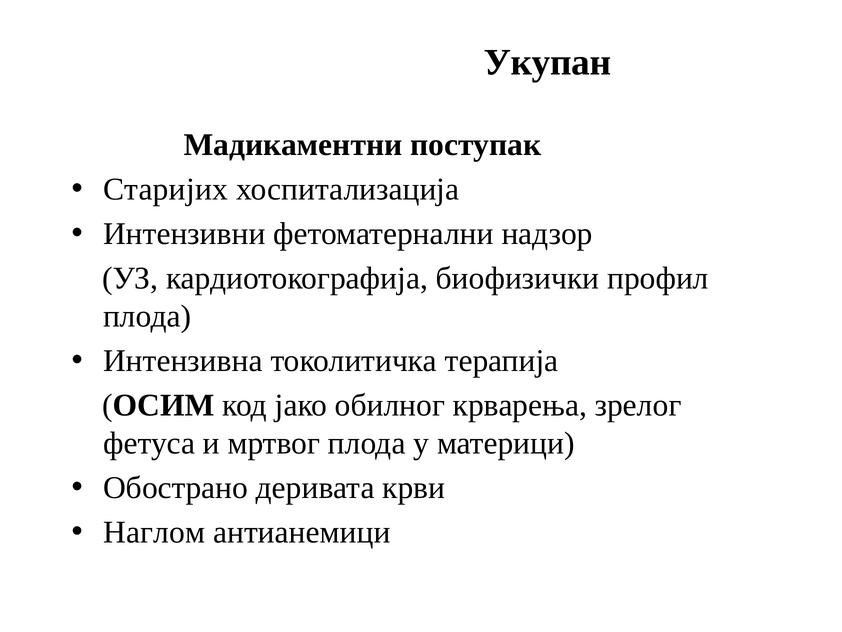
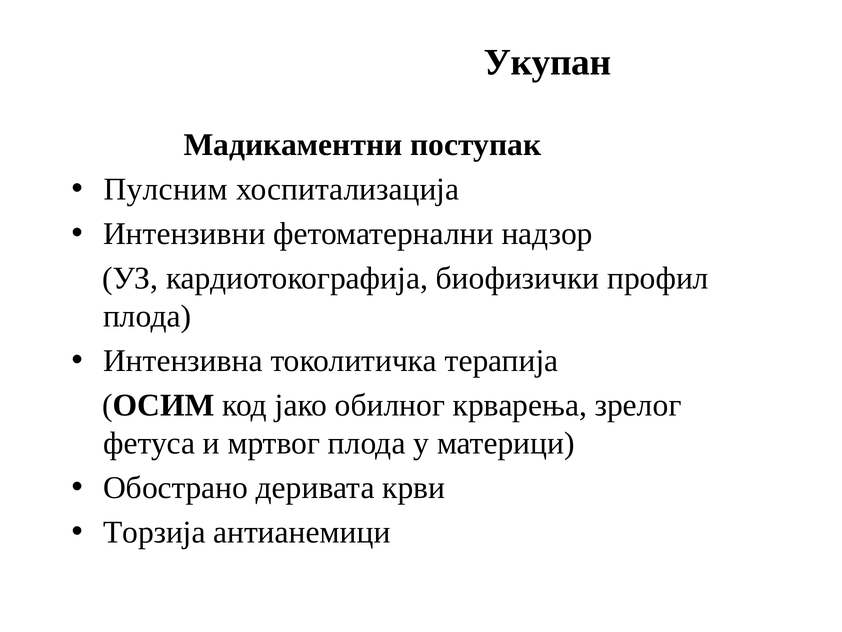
Старијих: Старијих -> Пулсним
Наглом: Наглом -> Торзија
